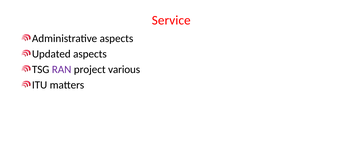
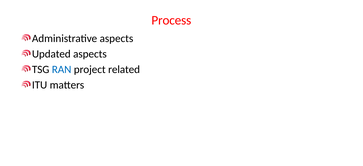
Service: Service -> Process
RAN colour: purple -> blue
various: various -> related
